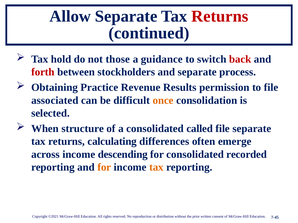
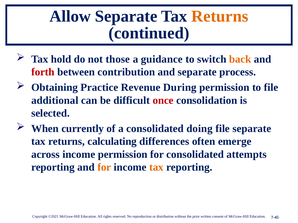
Returns at (220, 16) colour: red -> orange
back colour: red -> orange
stockholders: stockholders -> contribution
Results: Results -> During
associated: associated -> additional
once colour: orange -> red
structure: structure -> currently
called: called -> doing
income descending: descending -> permission
recorded: recorded -> attempts
